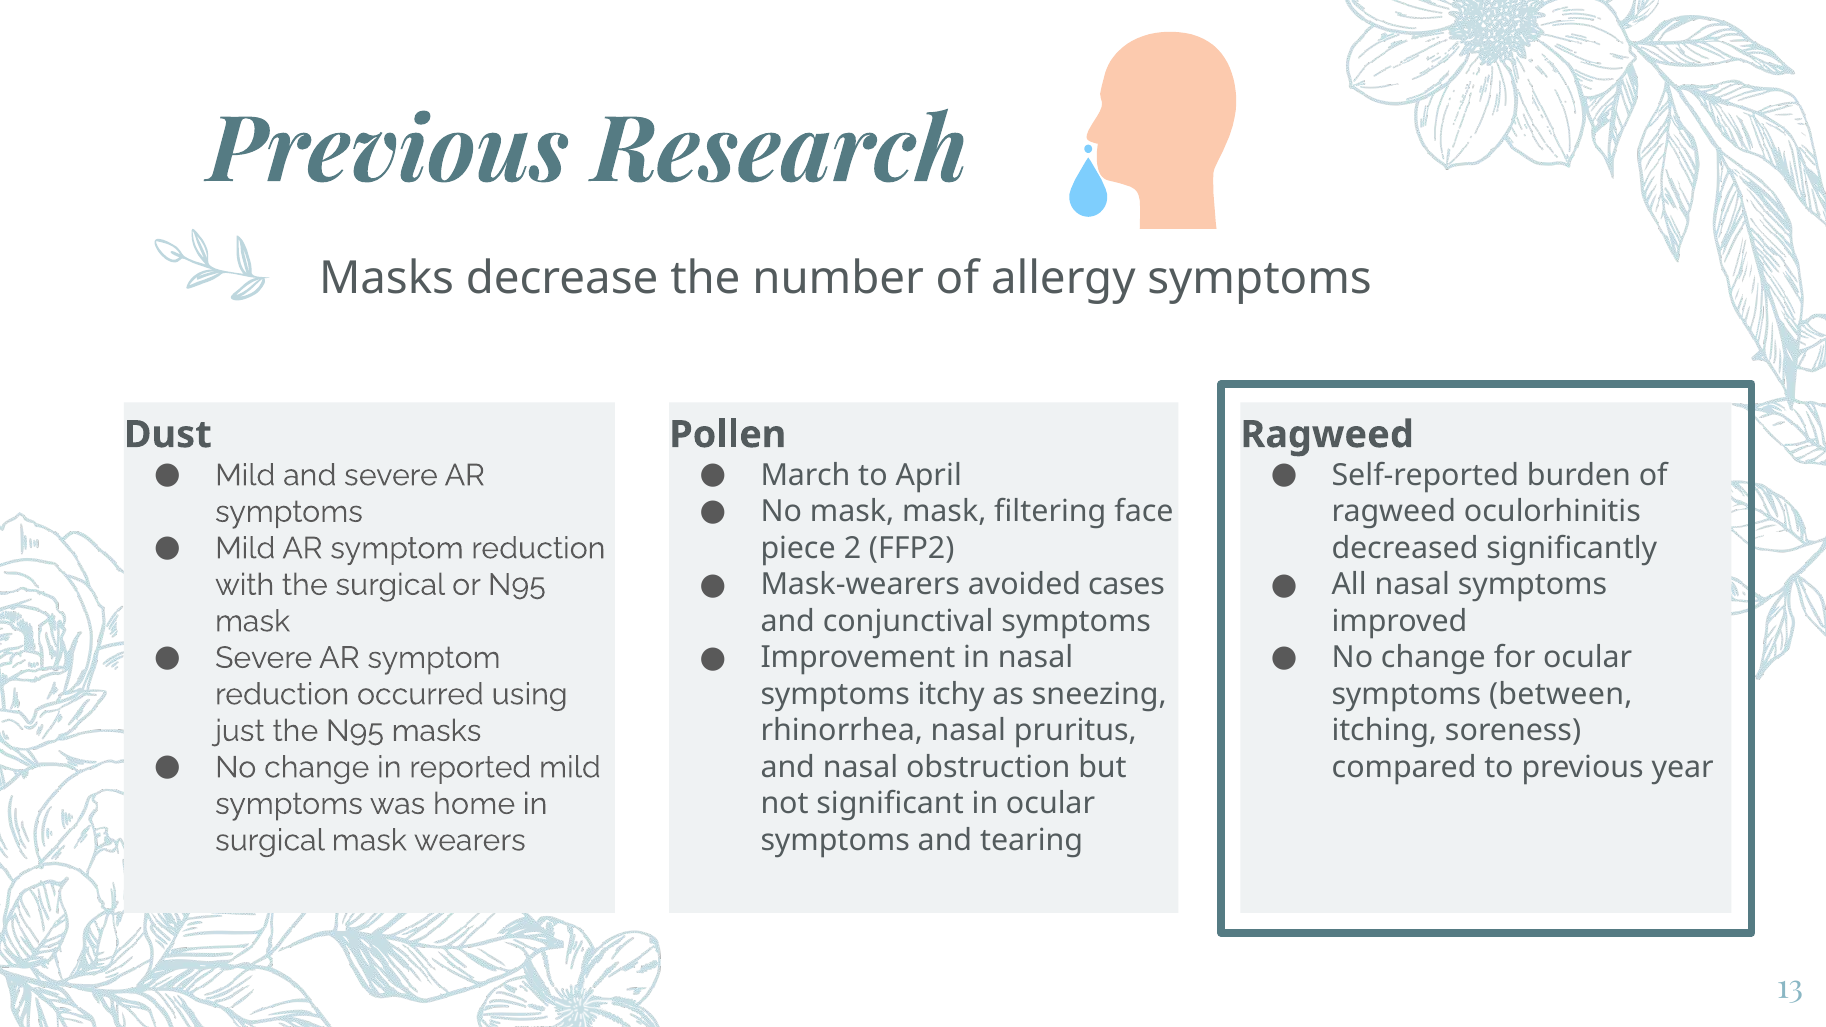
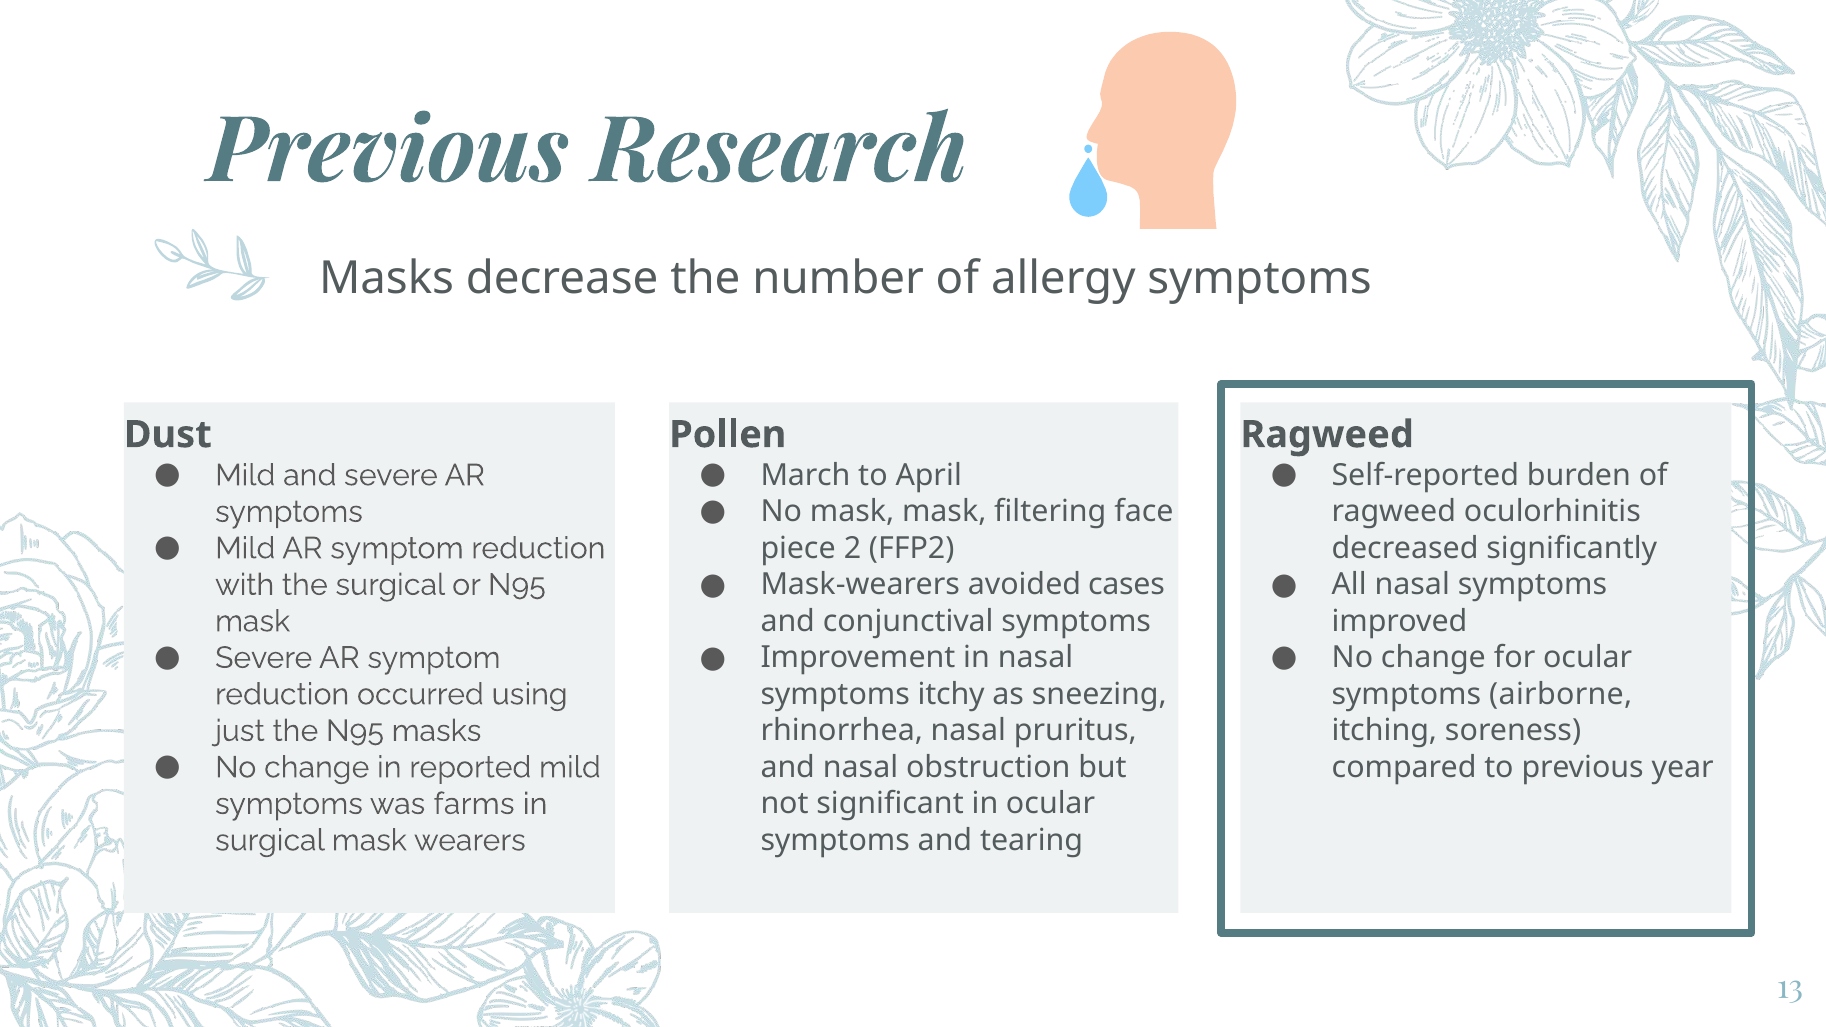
between: between -> airborne
home: home -> farms
